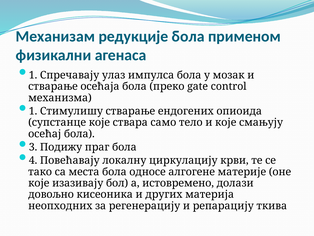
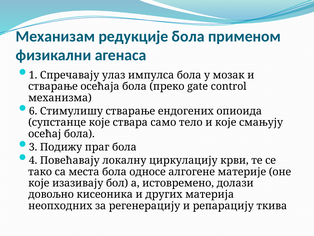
1 at (33, 111): 1 -> 6
